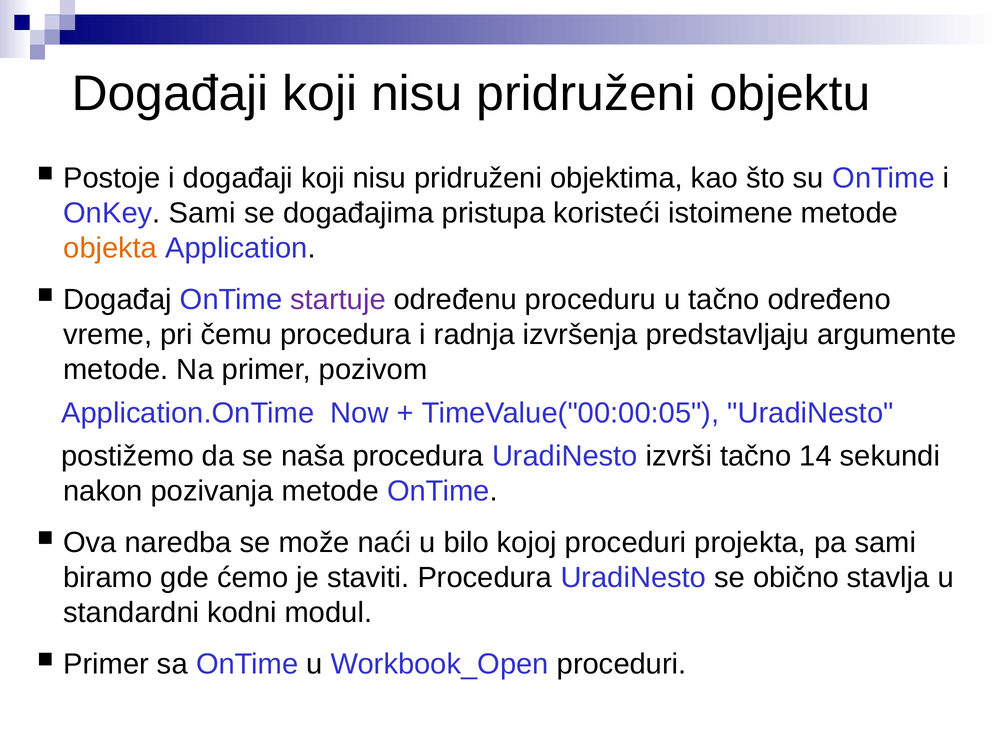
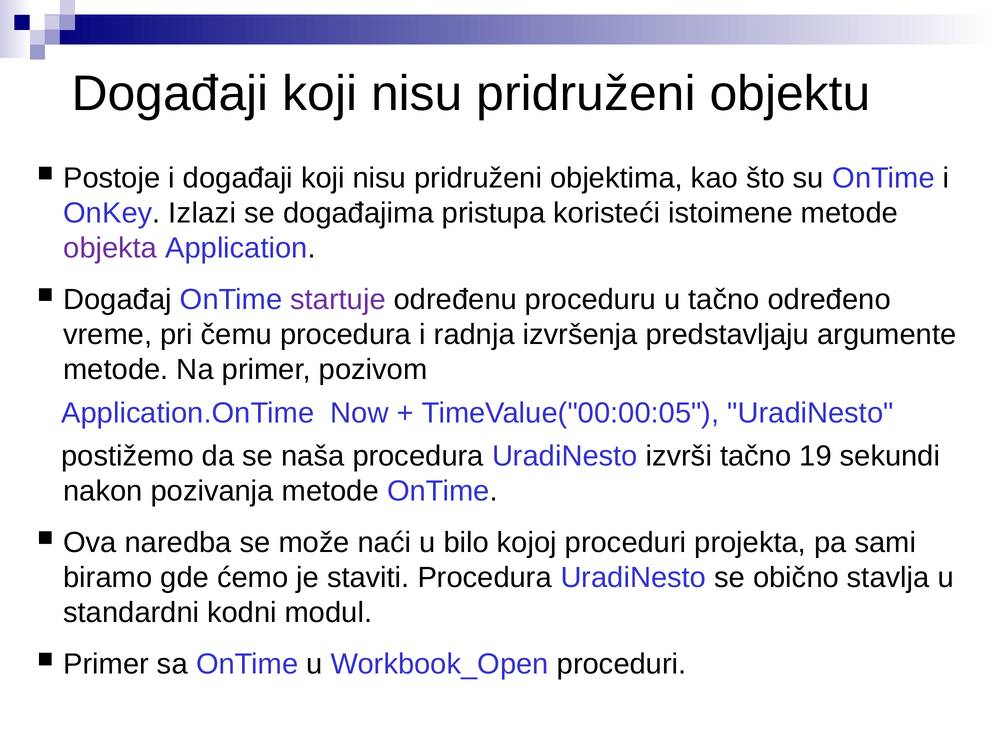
OnKey Sami: Sami -> Izlazi
objekta colour: orange -> purple
14: 14 -> 19
